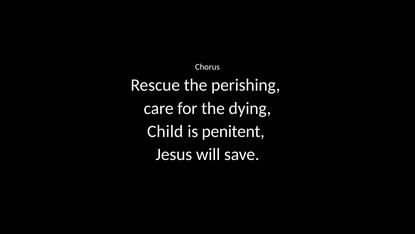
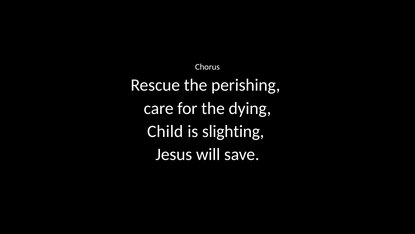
penitent: penitent -> slighting
